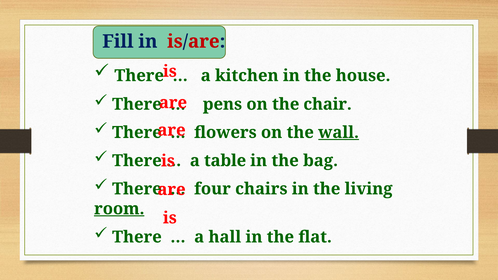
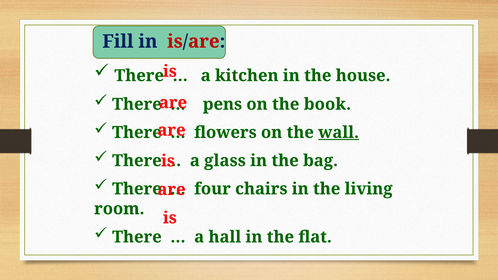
chair: chair -> book
table: table -> glass
room underline: present -> none
